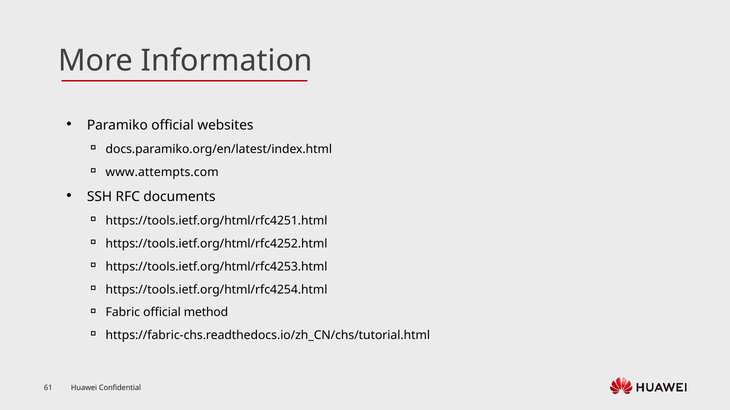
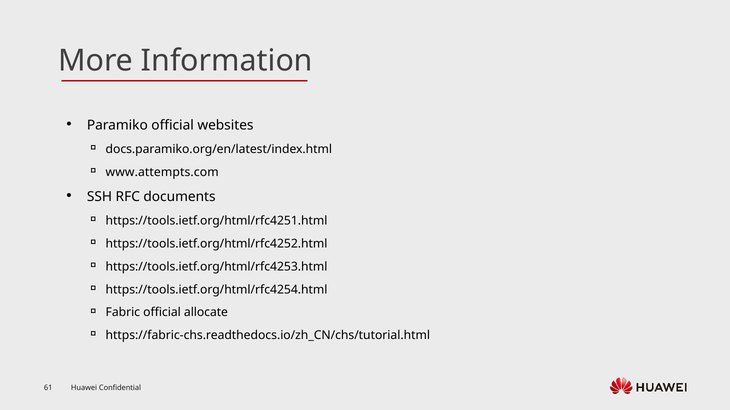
method: method -> allocate
